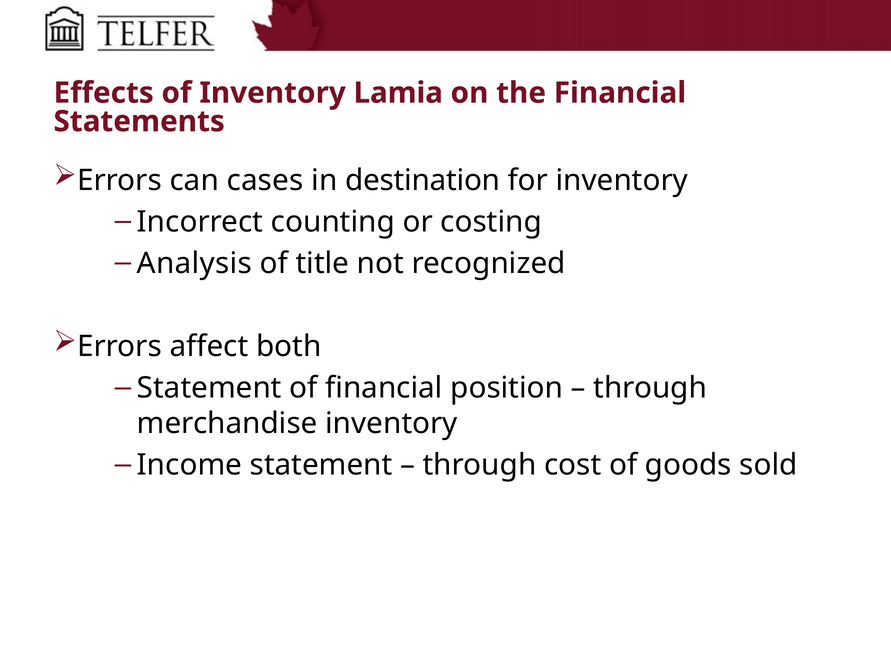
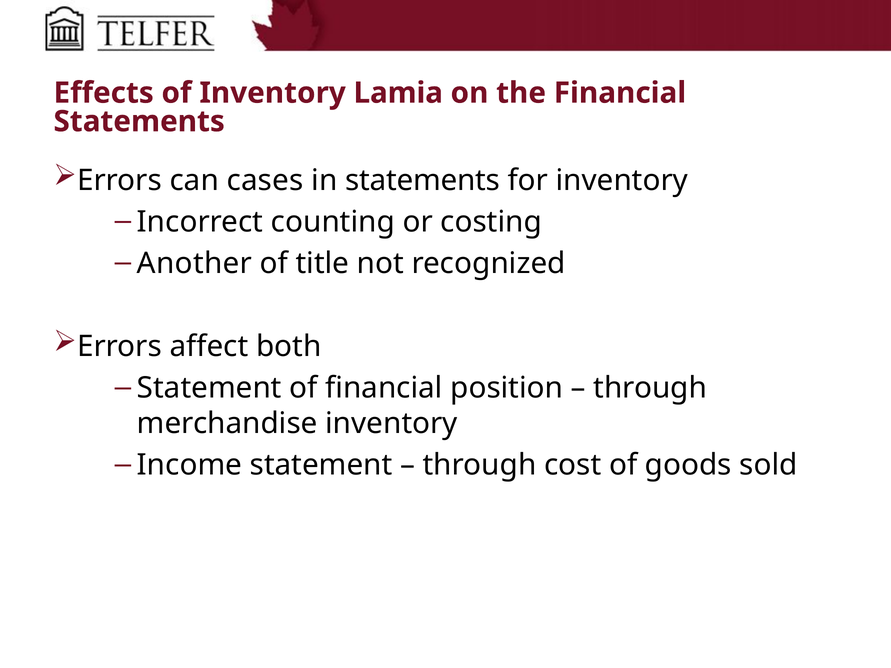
in destination: destination -> statements
Analysis: Analysis -> Another
